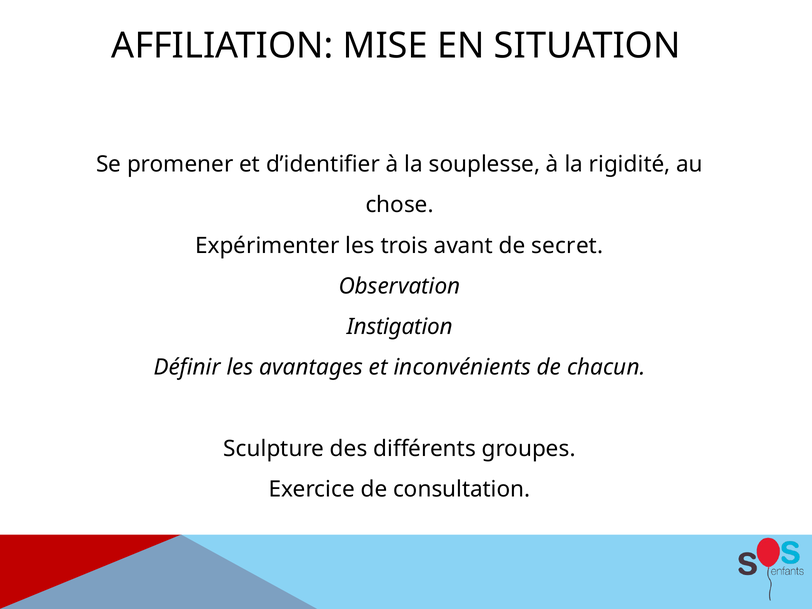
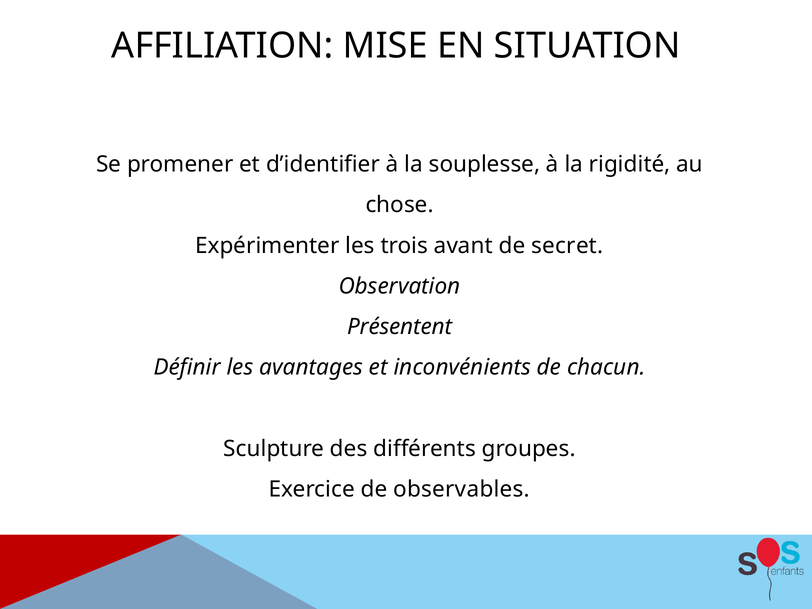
Instigation: Instigation -> Présentent
consultation: consultation -> observables
